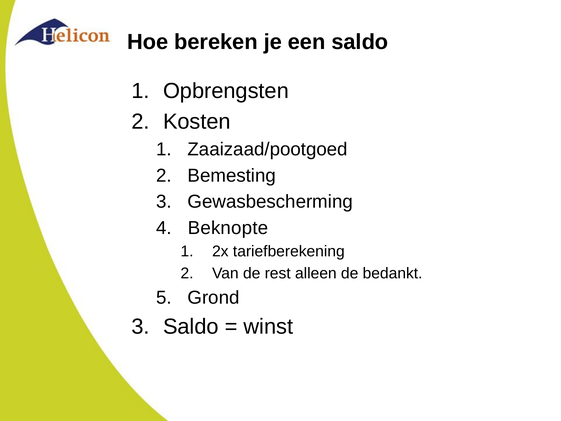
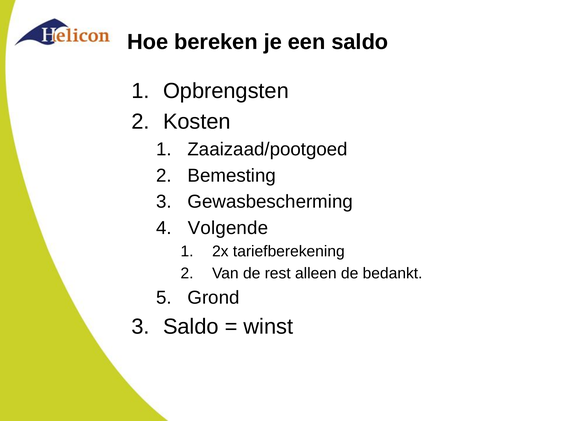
Beknopte: Beknopte -> Volgende
